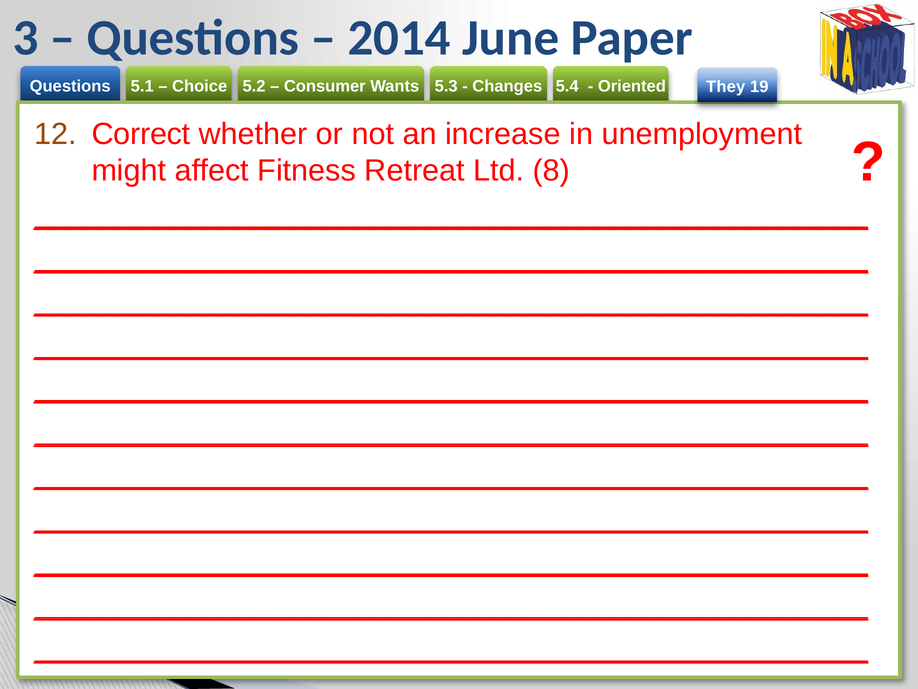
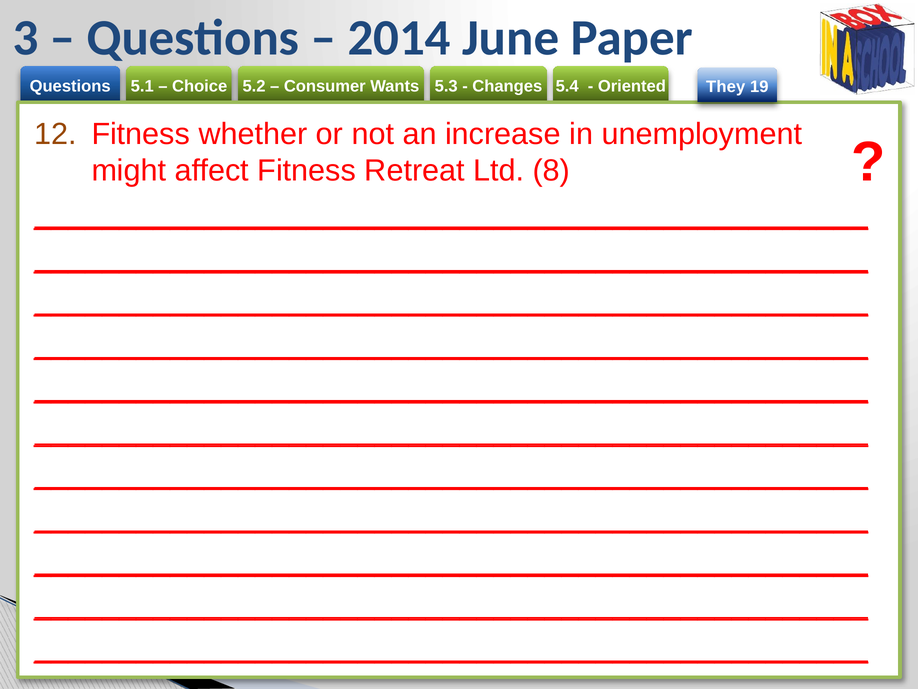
Correct at (141, 134): Correct -> Fitness
